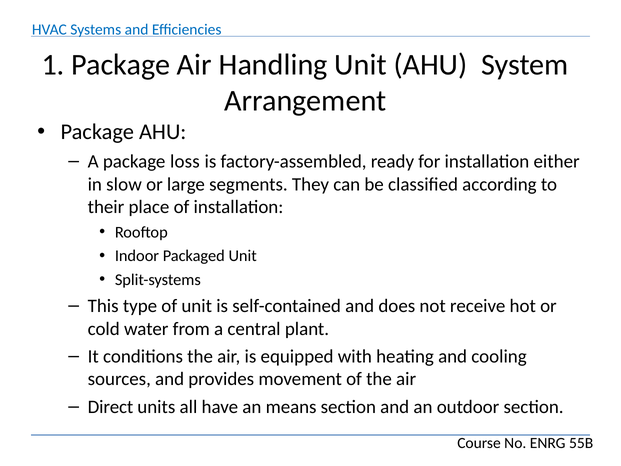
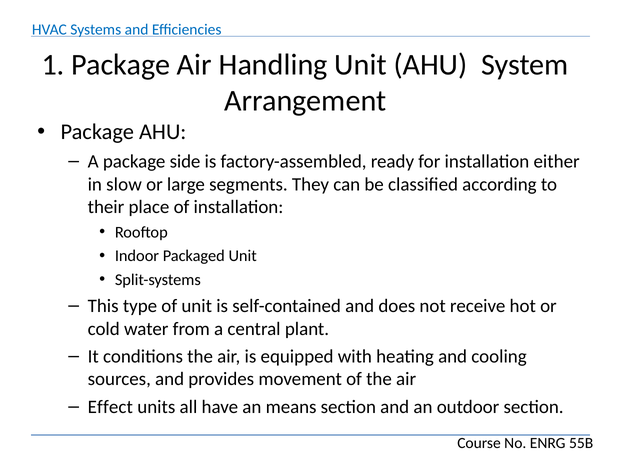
loss: loss -> side
Direct: Direct -> Effect
